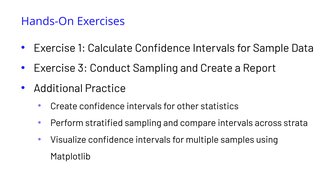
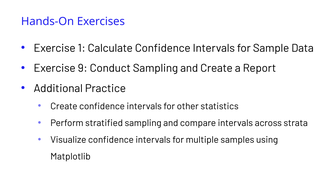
3: 3 -> 9
